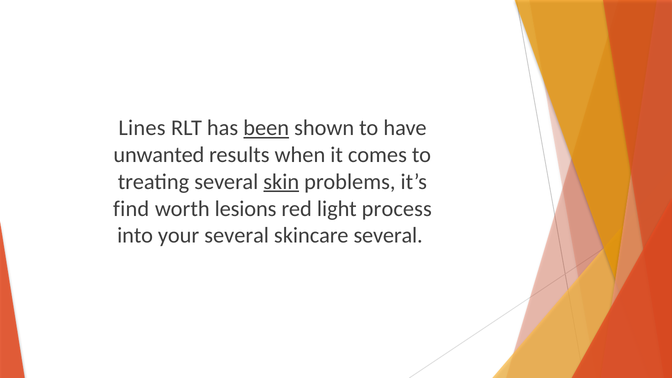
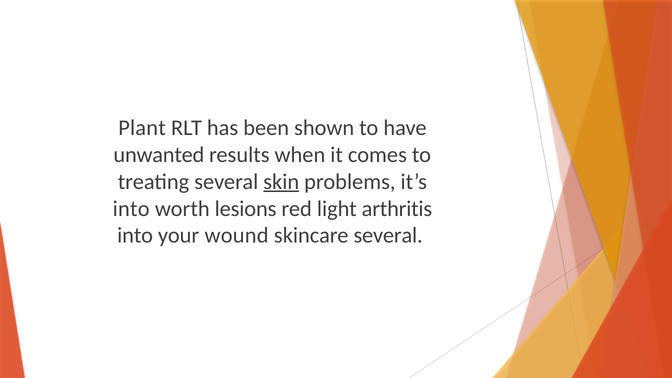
Lines: Lines -> Plant
been underline: present -> none
find at (131, 209): find -> into
process: process -> arthritis
your several: several -> wound
